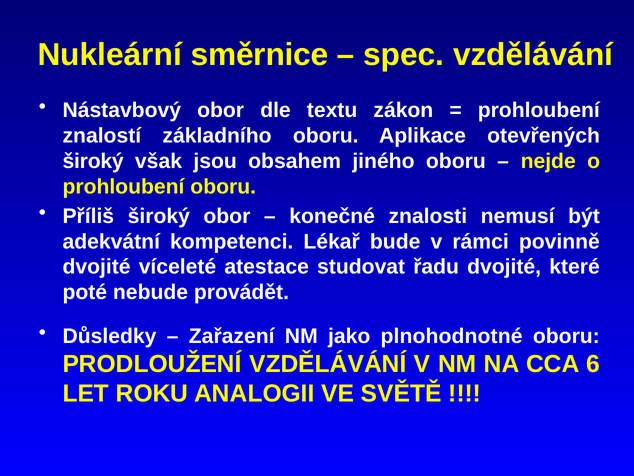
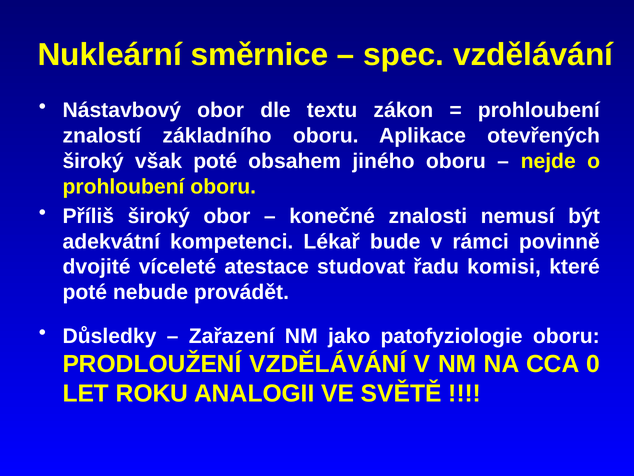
však jsou: jsou -> poté
řadu dvojité: dvojité -> komisi
plnohodnotné: plnohodnotné -> patofyziologie
6: 6 -> 0
